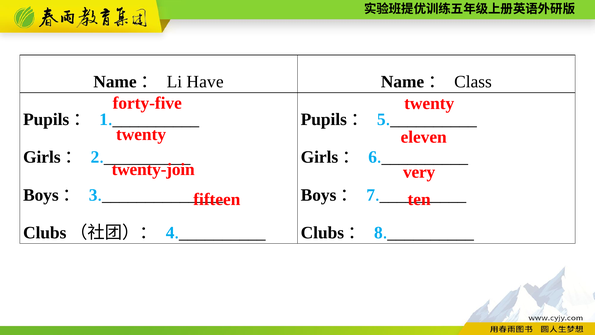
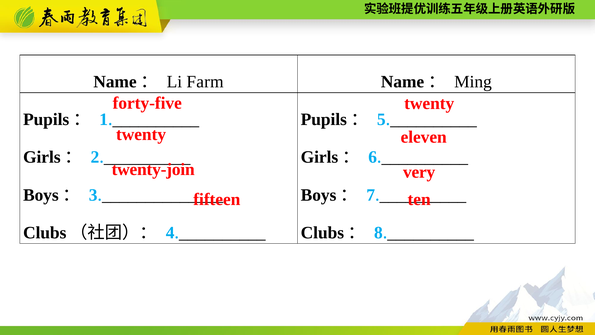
Have: Have -> Farm
Class: Class -> Ming
